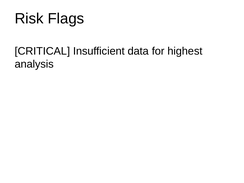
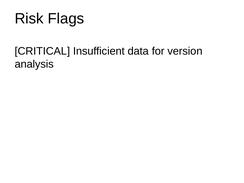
highest: highest -> version
